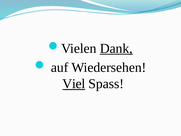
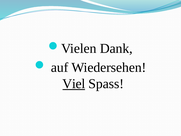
Dank underline: present -> none
